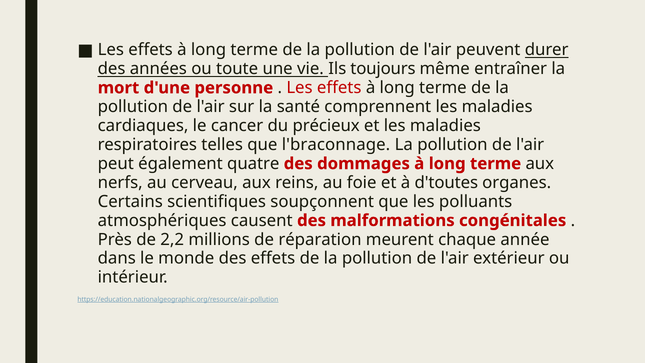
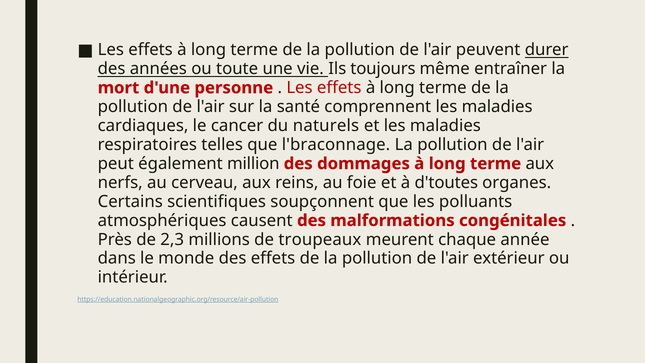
précieux: précieux -> naturels
quatre: quatre -> million
2,2: 2,2 -> 2,3
réparation: réparation -> troupeaux
